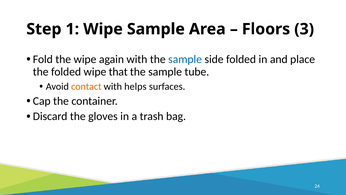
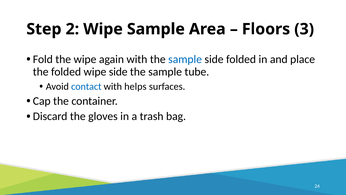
1: 1 -> 2
wipe that: that -> side
contact colour: orange -> blue
